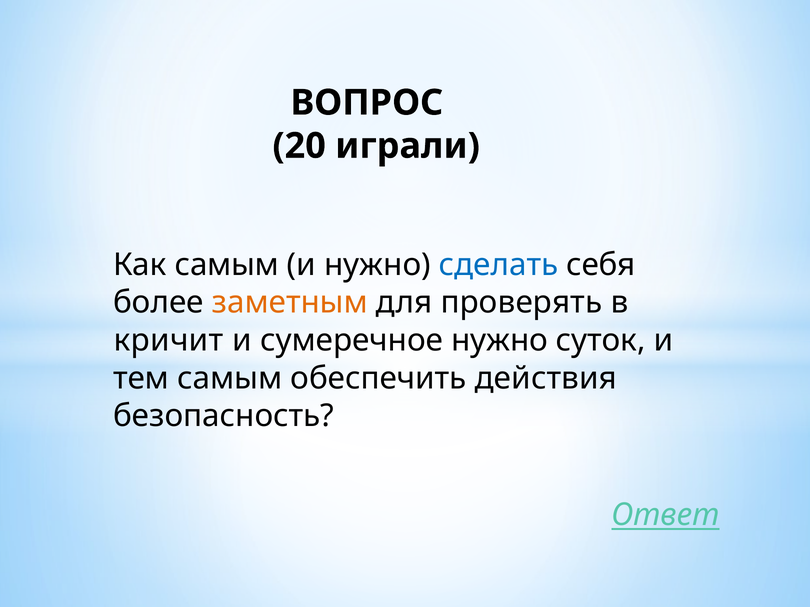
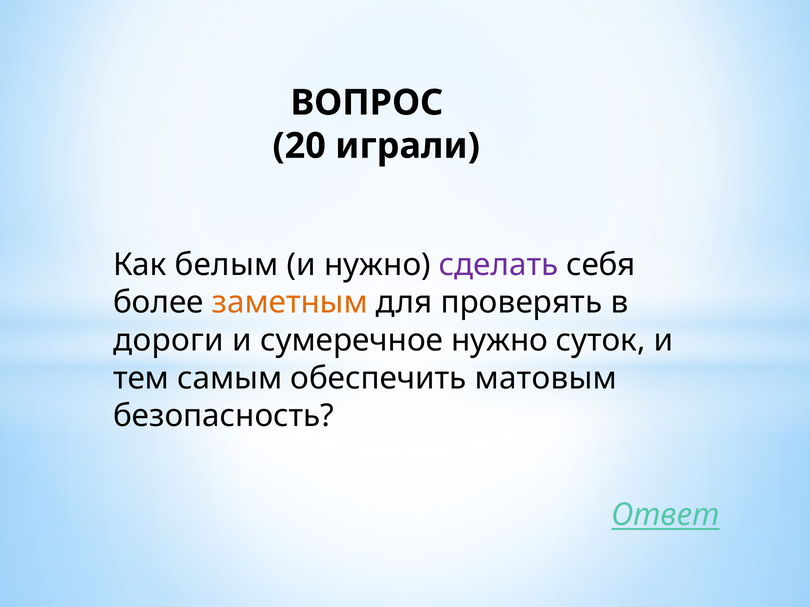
Как самым: самым -> белым
сделать colour: blue -> purple
кричит: кричит -> дороги
действия: действия -> матовым
